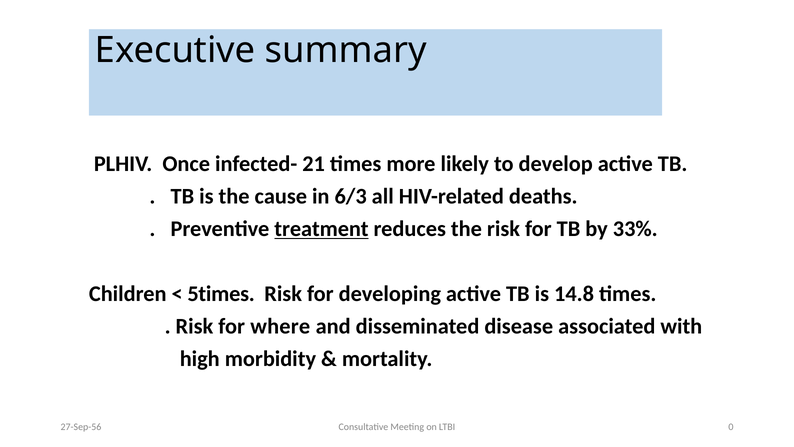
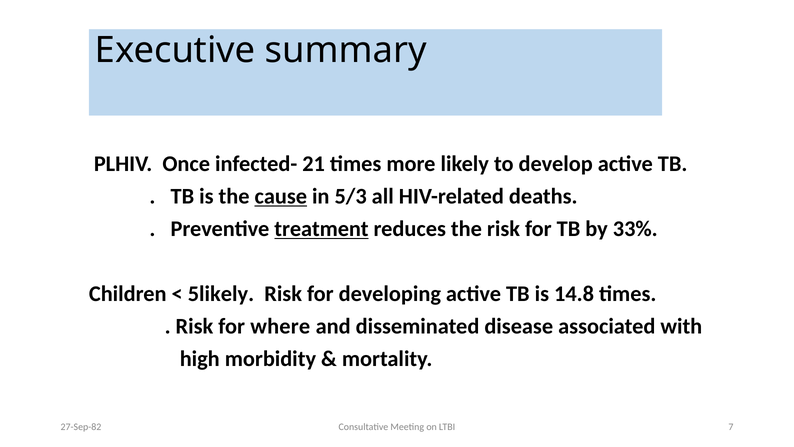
cause underline: none -> present
6/3: 6/3 -> 5/3
5times: 5times -> 5likely
0: 0 -> 7
27-Sep-56: 27-Sep-56 -> 27-Sep-82
